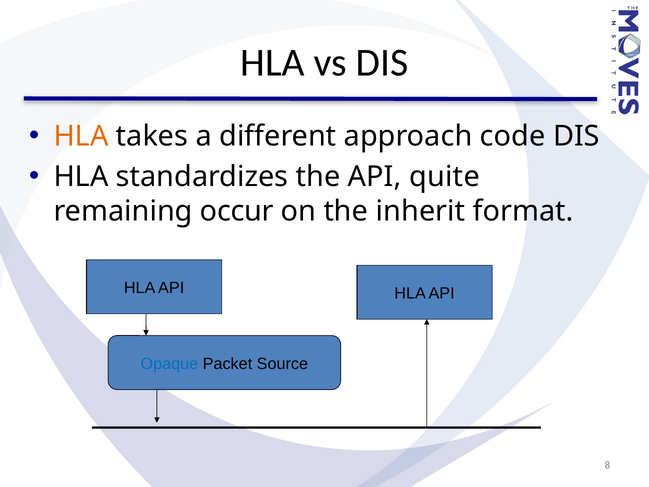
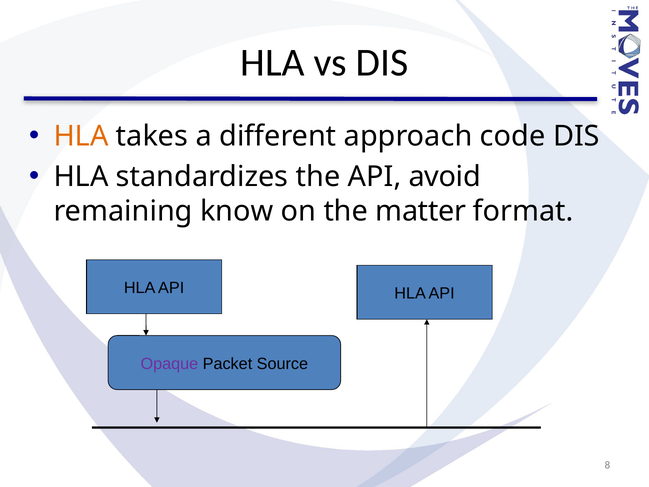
quite: quite -> avoid
occur: occur -> know
inherit: inherit -> matter
Opaque colour: blue -> purple
